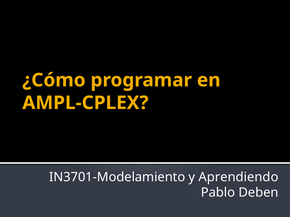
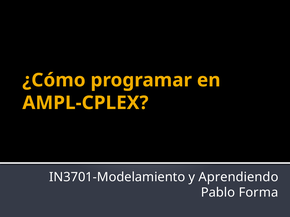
Deben: Deben -> Forma
